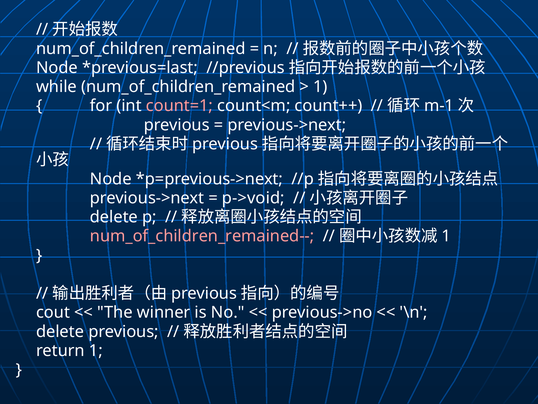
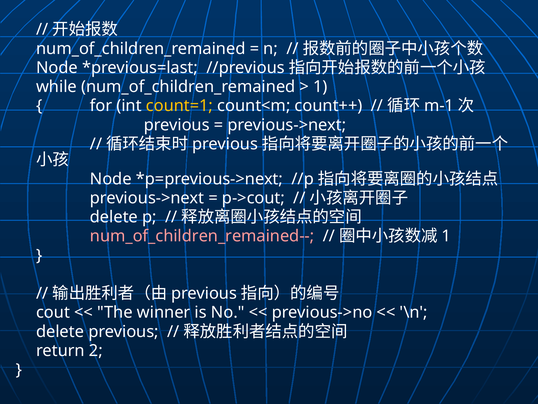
count=1 colour: pink -> yellow
p->void: p->void -> p->cout
return 1: 1 -> 2
